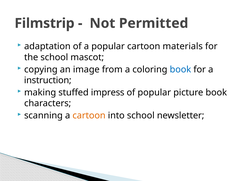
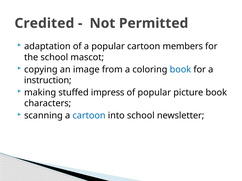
Filmstrip: Filmstrip -> Credited
materials: materials -> members
cartoon at (89, 116) colour: orange -> blue
